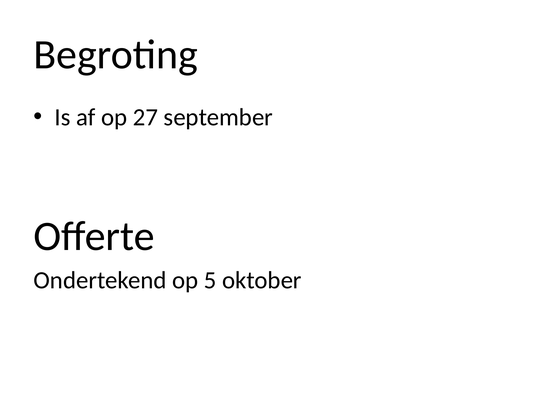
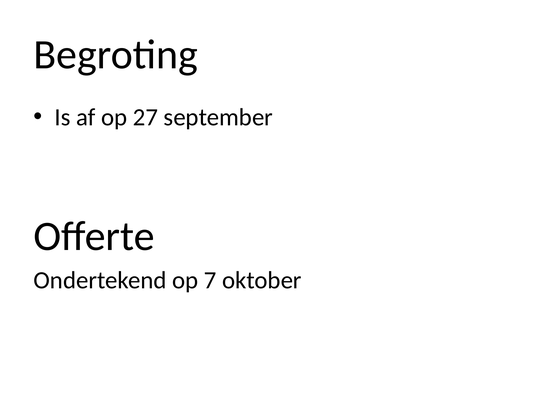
5: 5 -> 7
